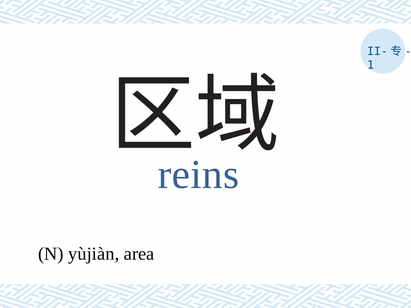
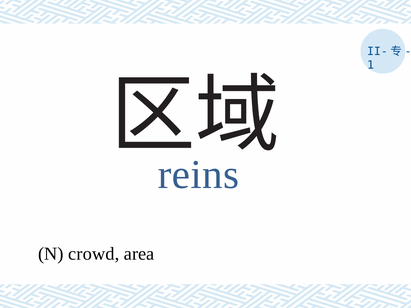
yùjiàn: yùjiàn -> crowd
